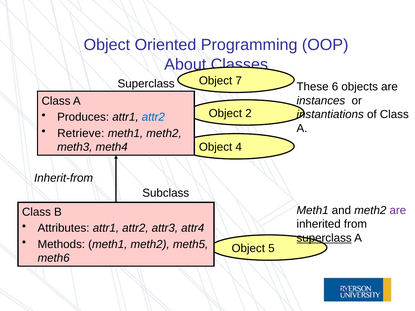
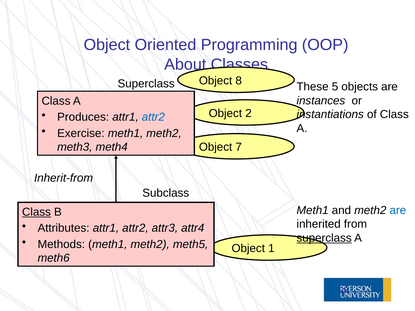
7: 7 -> 8
6: 6 -> 5
Retrieve: Retrieve -> Exercise
4: 4 -> 7
are at (398, 210) colour: purple -> blue
Class at (36, 212) underline: none -> present
5: 5 -> 1
